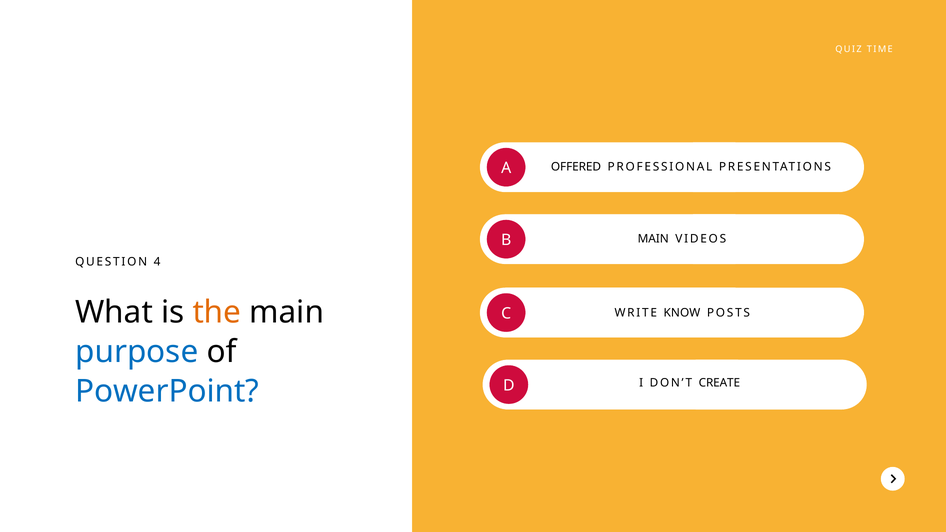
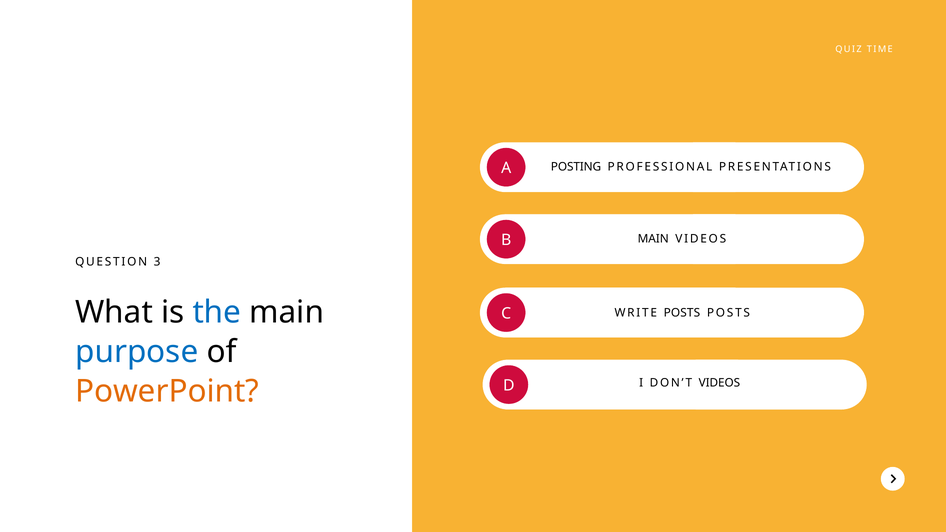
OFFERED: OFFERED -> POSTING
4: 4 -> 3
the colour: orange -> blue
WRITE KNOW: KNOW -> POSTS
DON’T CREATE: CREATE -> VIDEOS
PowerPoint colour: blue -> orange
